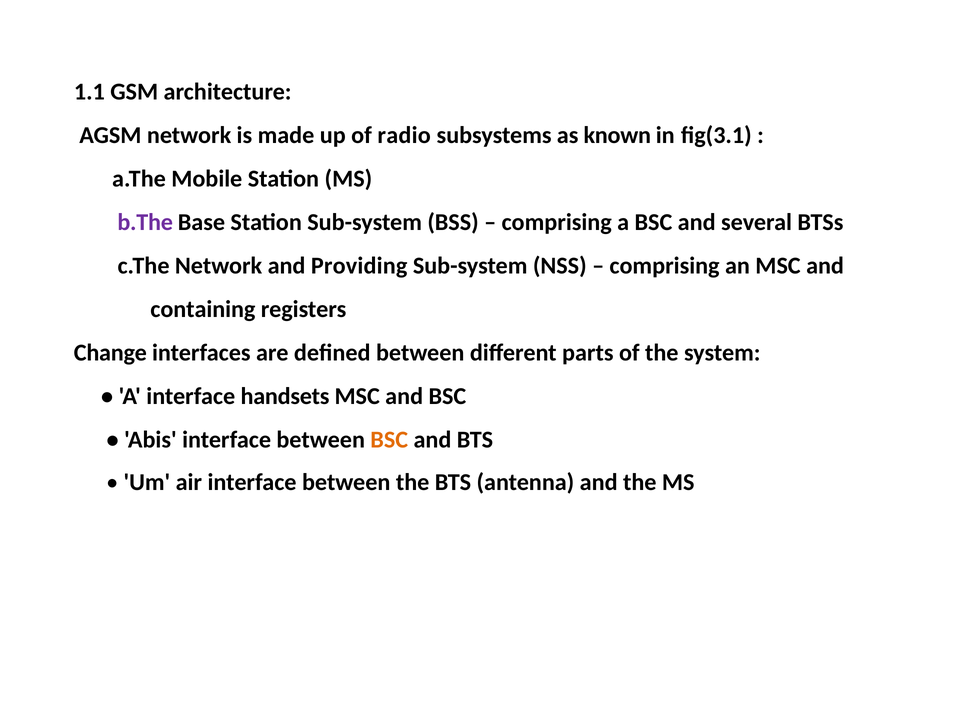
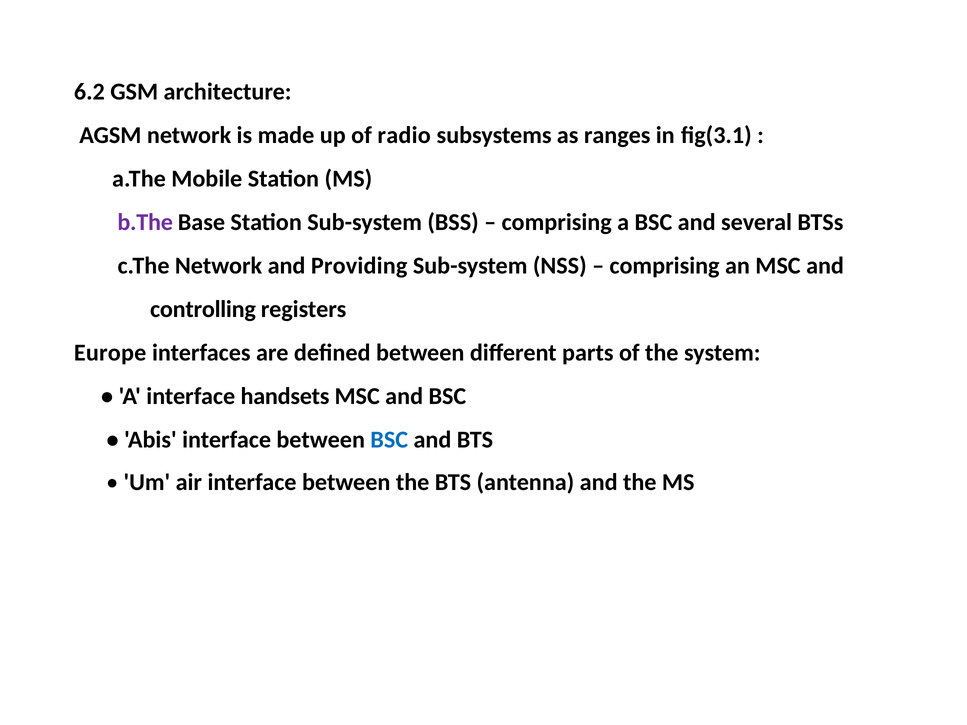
1.1: 1.1 -> 6.2
known: known -> ranges
containing: containing -> controlling
Change: Change -> Europe
BSC at (389, 440) colour: orange -> blue
